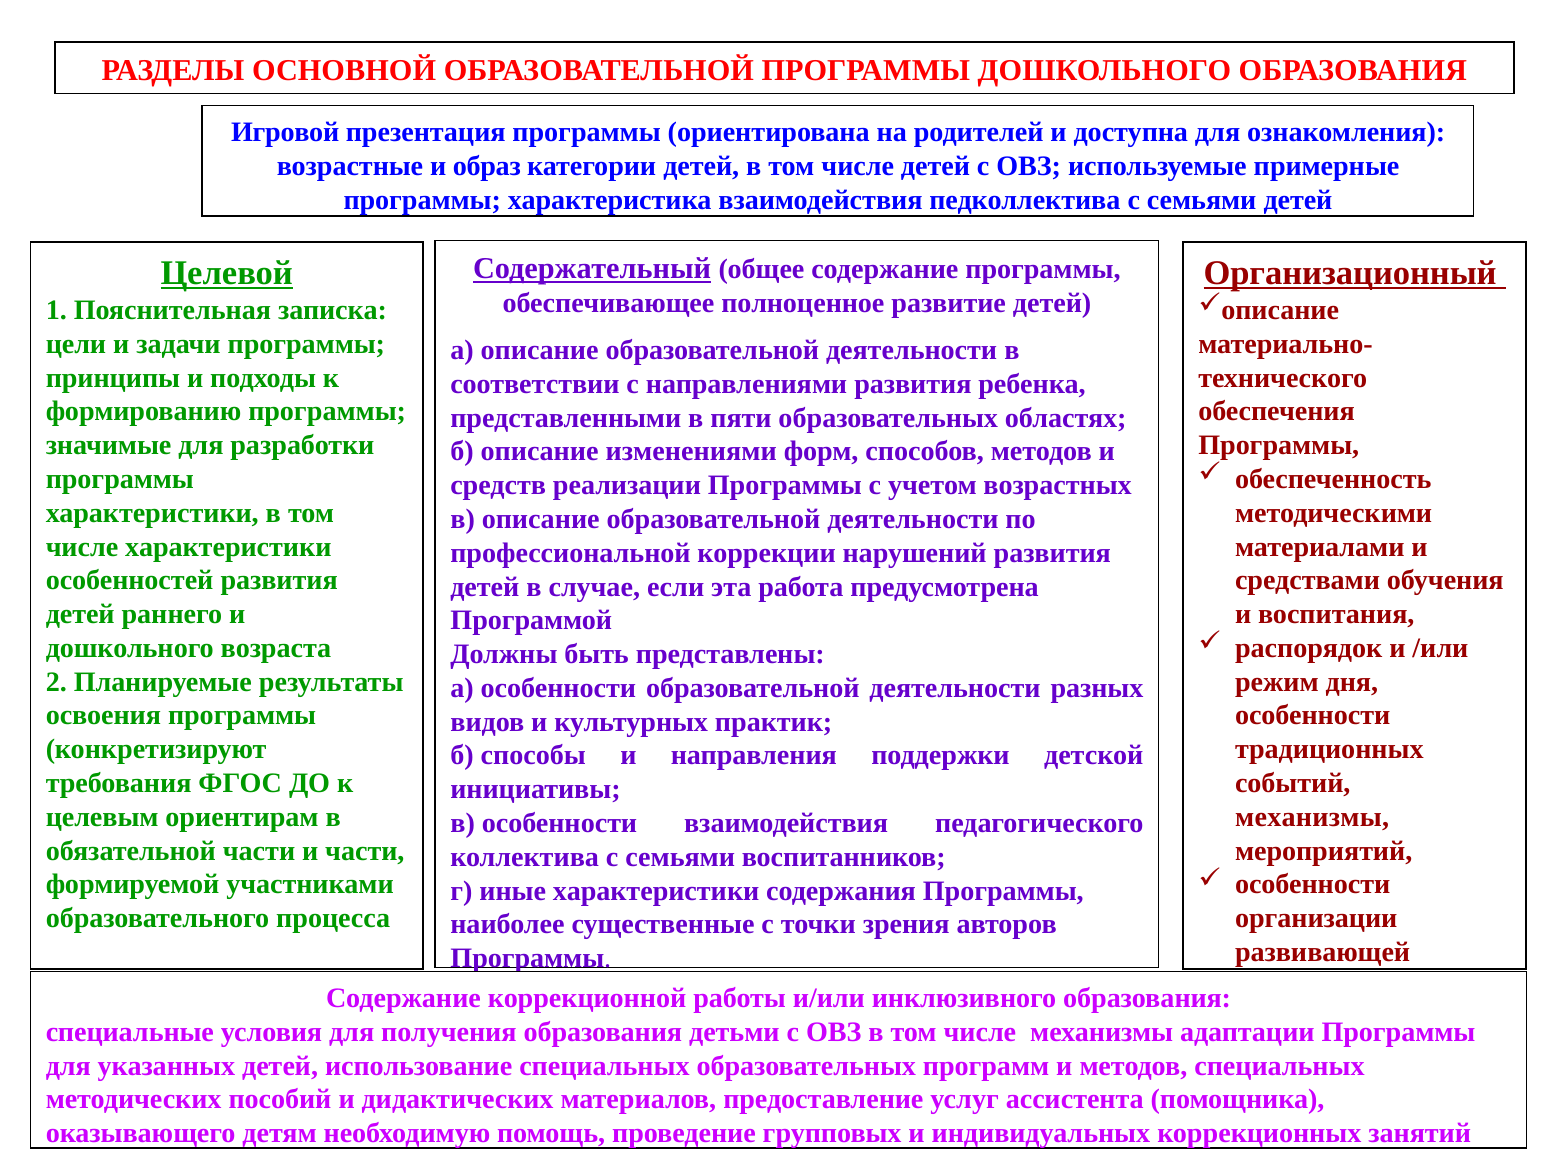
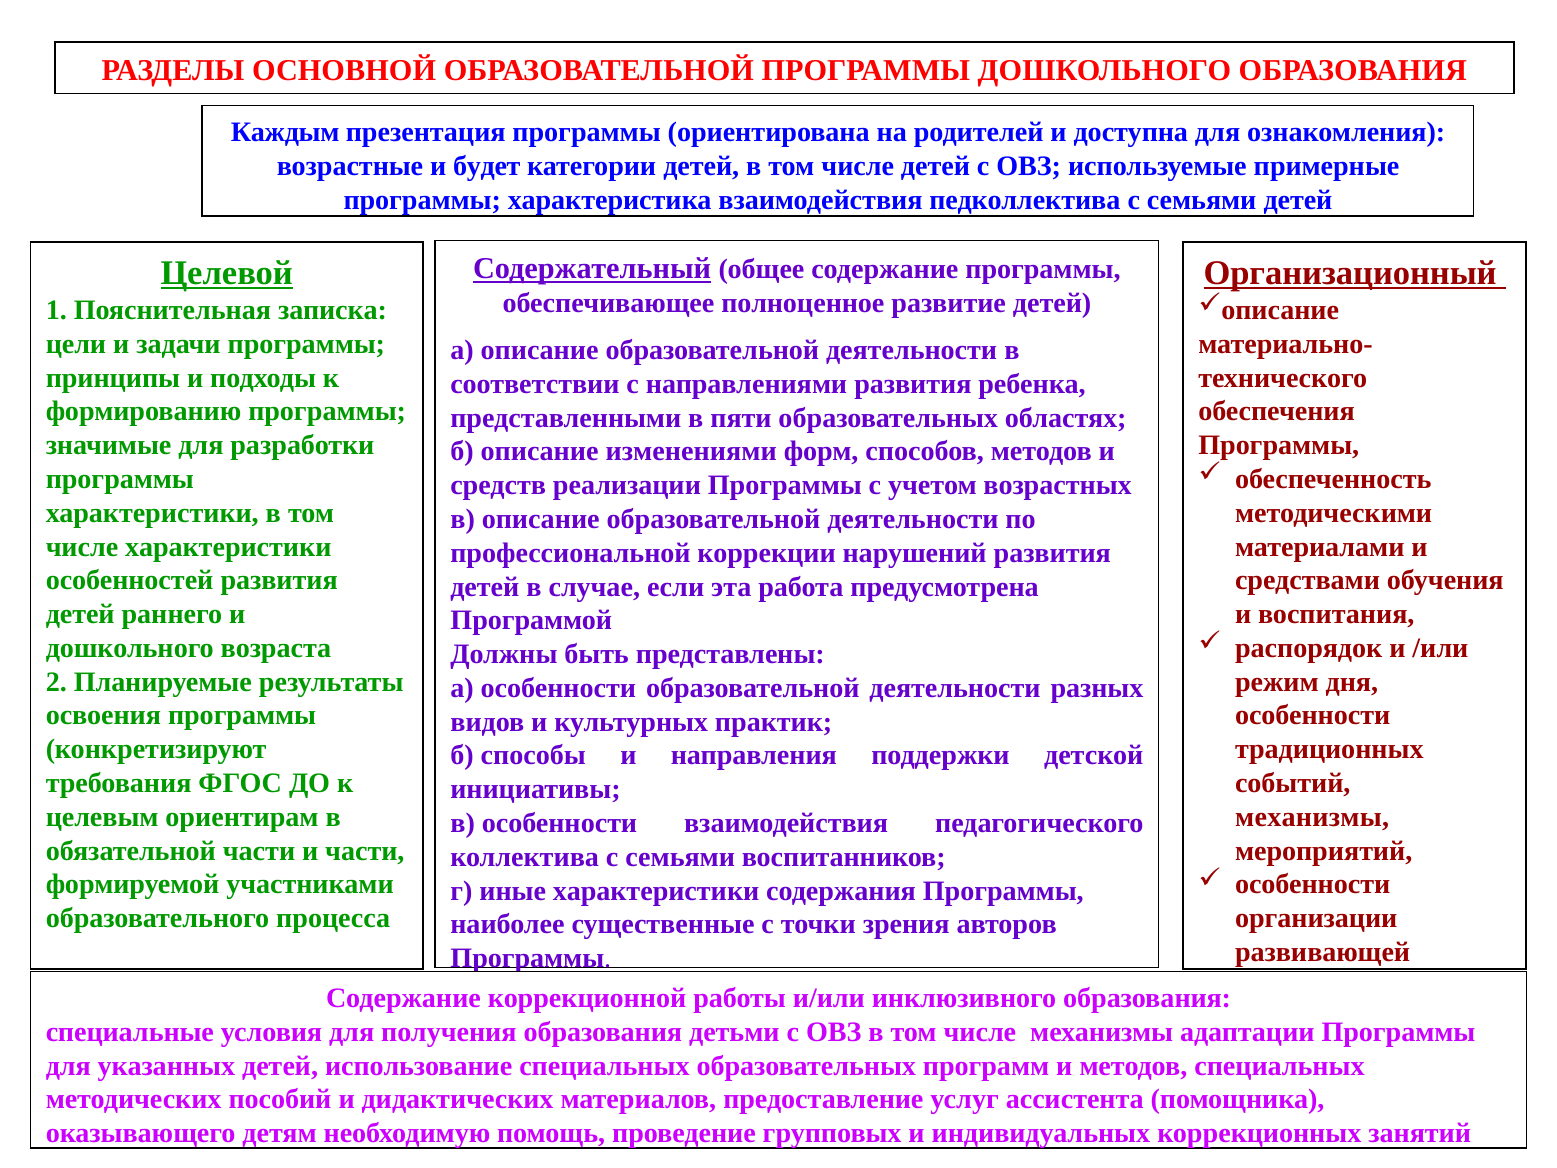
Игровой: Игровой -> Каждым
образ: образ -> будет
